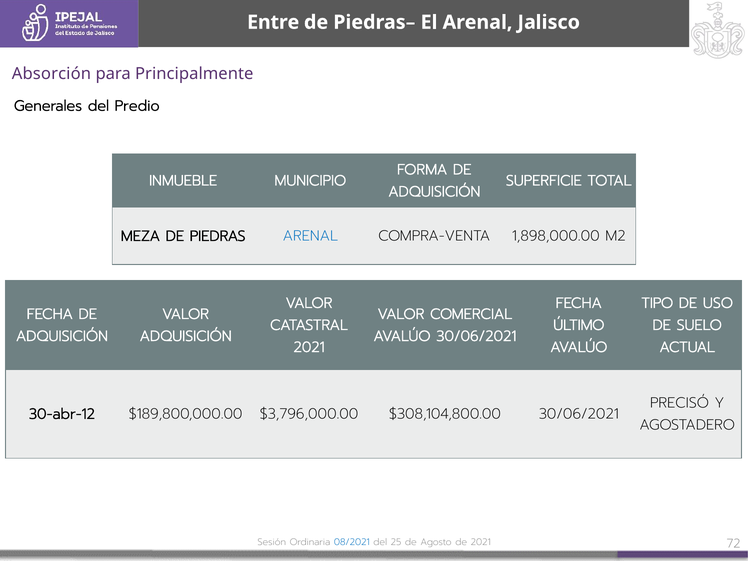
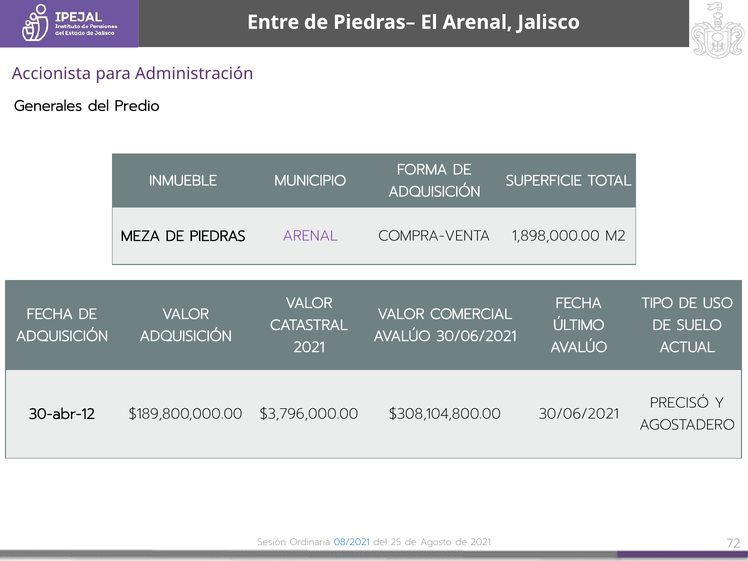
Absorción: Absorción -> Accionista
Principalmente: Principalmente -> Administración
ARENAL at (310, 236) colour: blue -> purple
